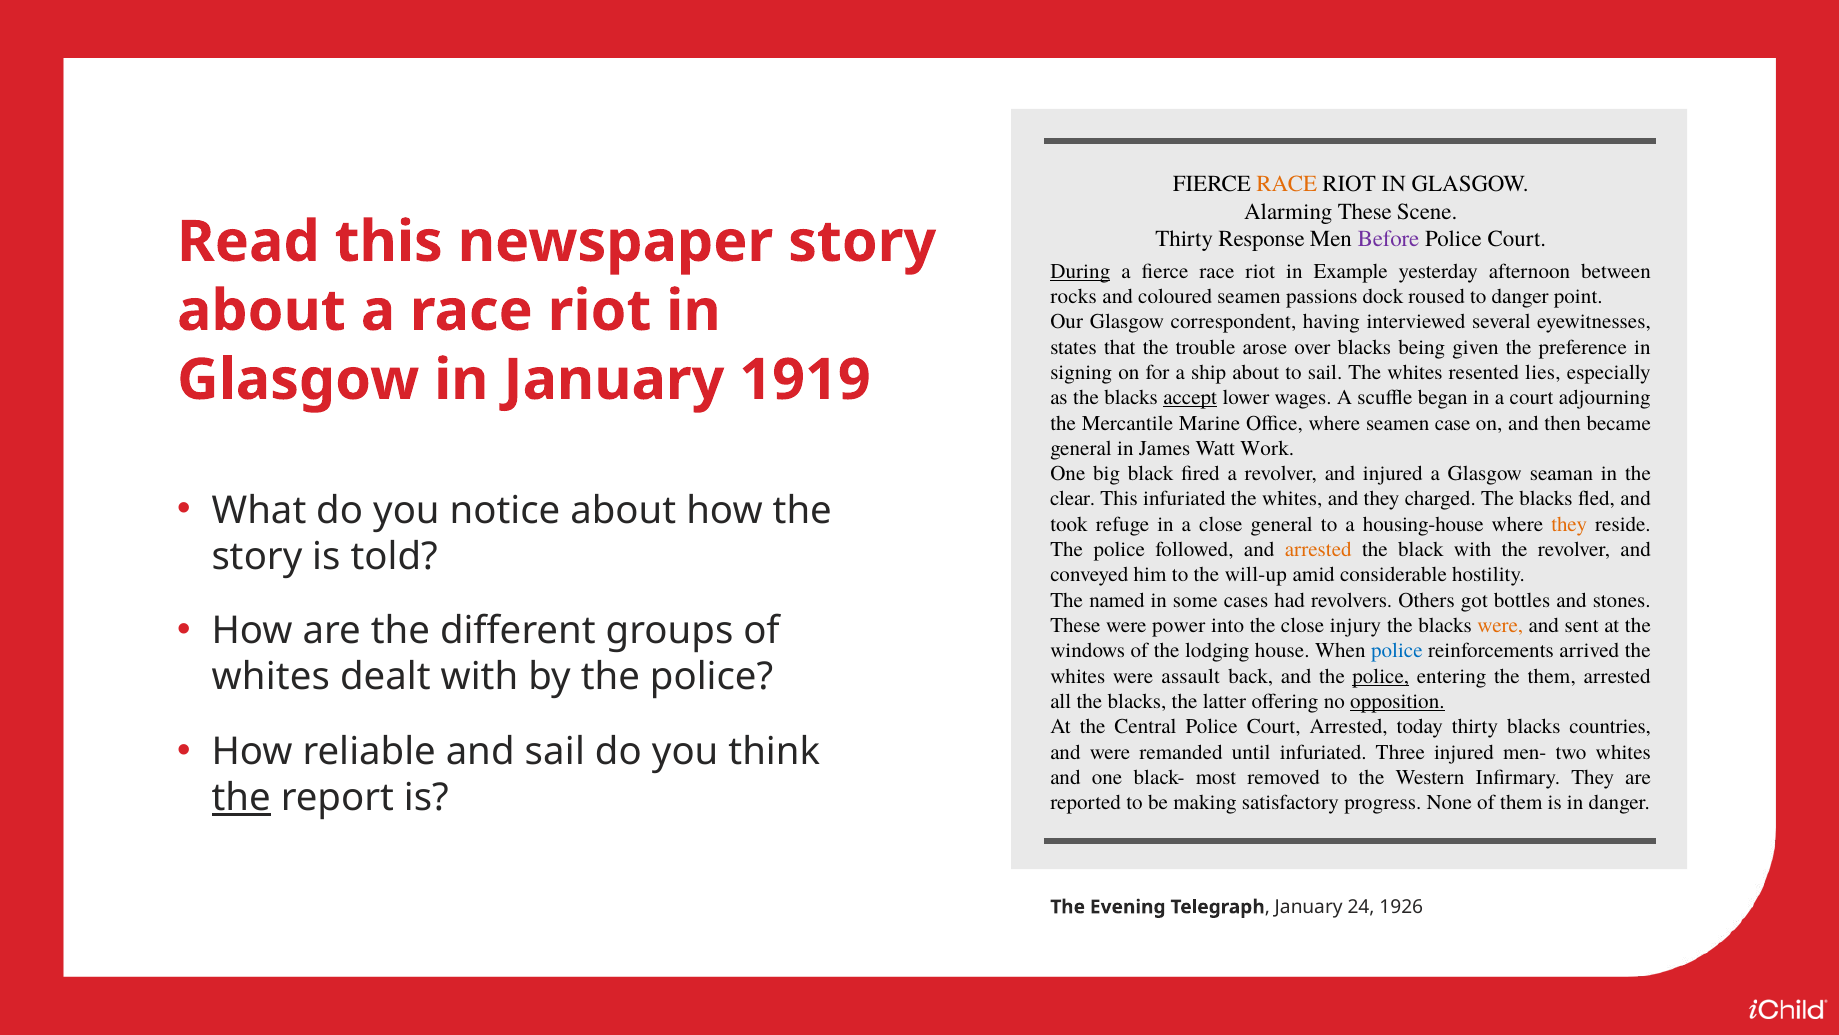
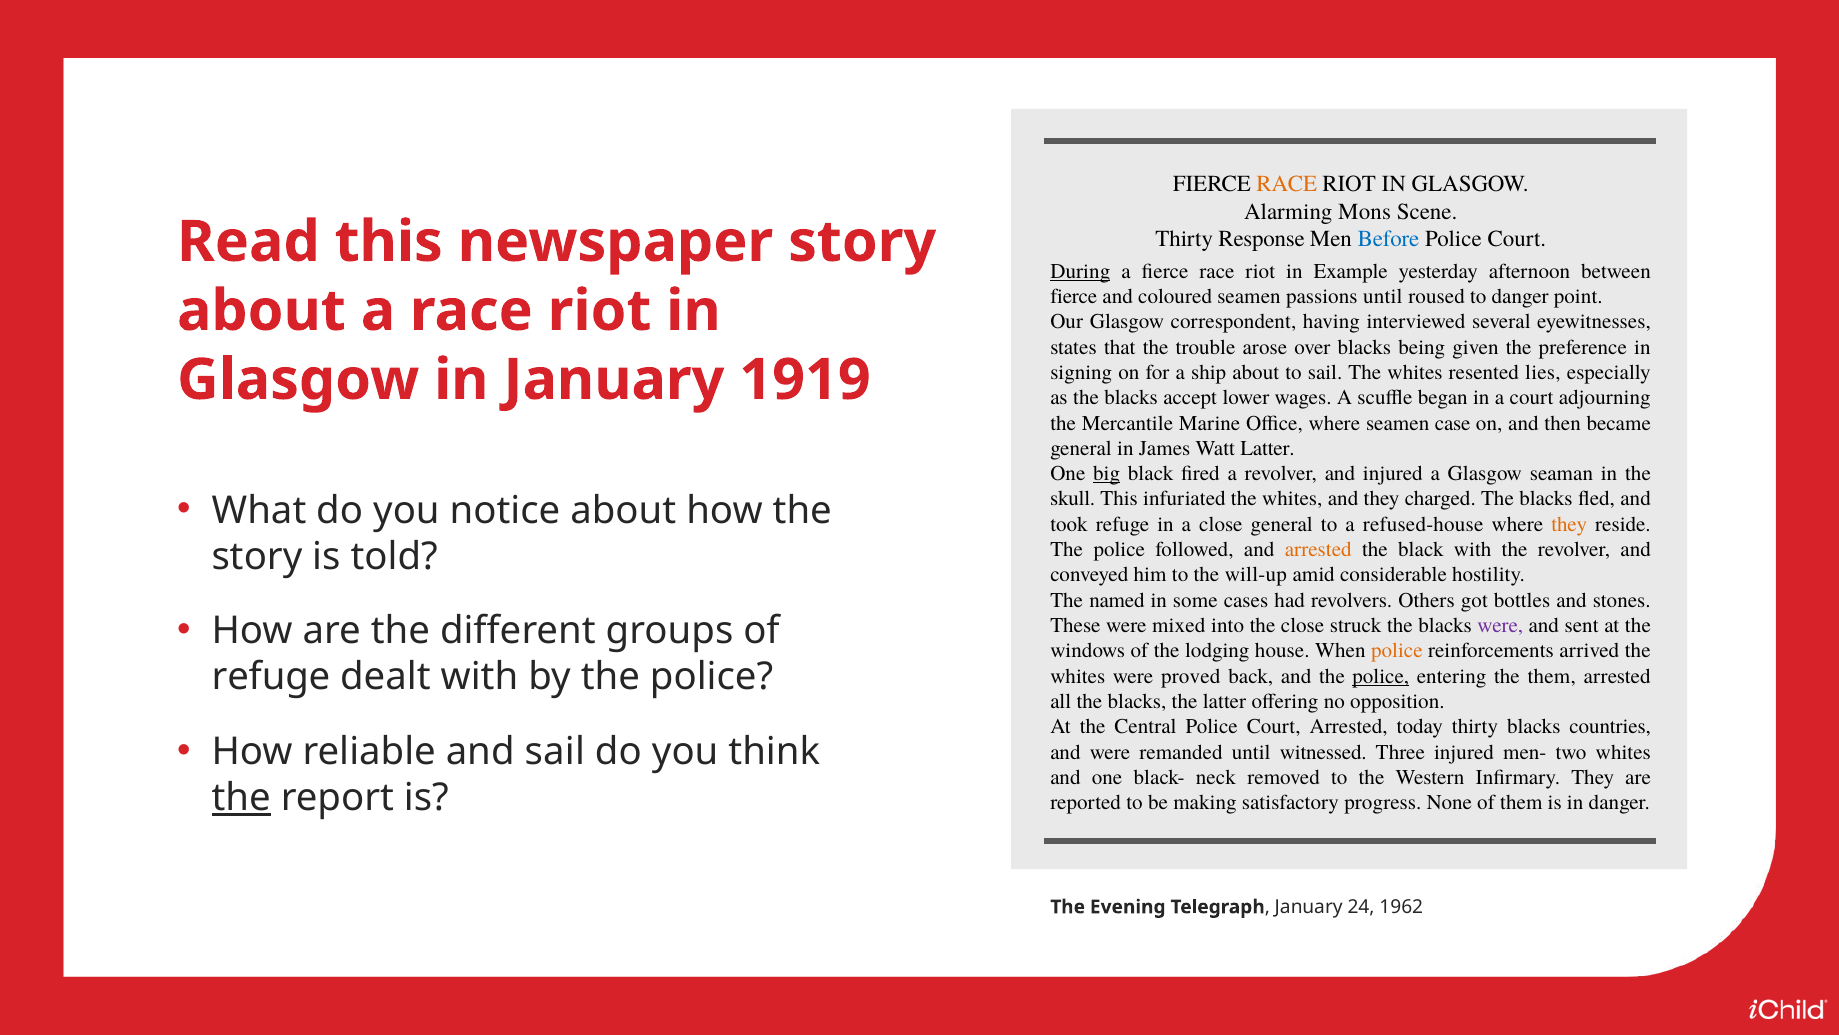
Alarming These: These -> Mons
Before colour: purple -> blue
rocks at (1074, 296): rocks -> fierce
passions dock: dock -> until
accept underline: present -> none
Watt Work: Work -> Latter
big underline: none -> present
clear: clear -> skull
housing-house: housing-house -> refused-house
power: power -> mixed
injury: injury -> struck
were at (1500, 625) colour: orange -> purple
police at (1397, 651) colour: blue -> orange
whites at (271, 677): whites -> refuge
assault: assault -> proved
opposition underline: present -> none
until infuriated: infuriated -> witnessed
most: most -> neck
1926: 1926 -> 1962
